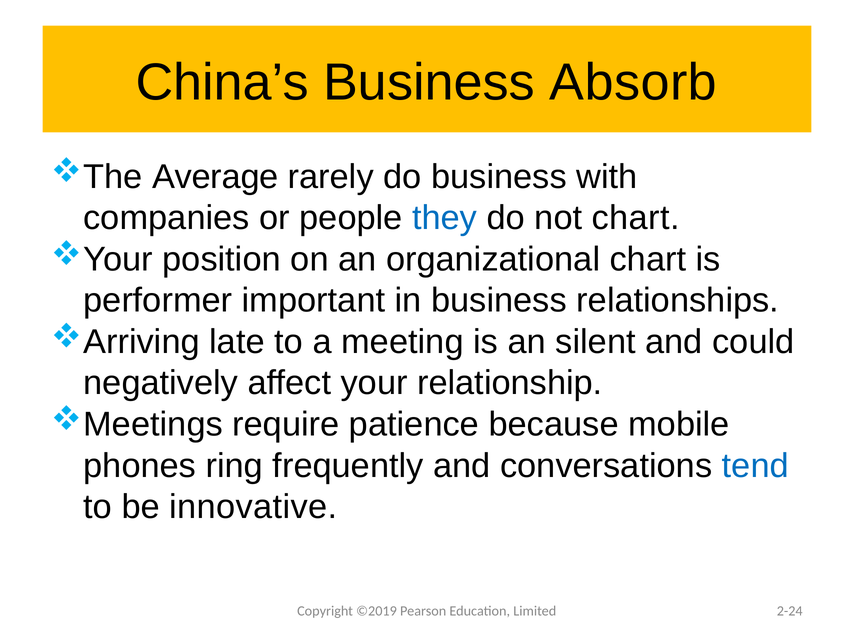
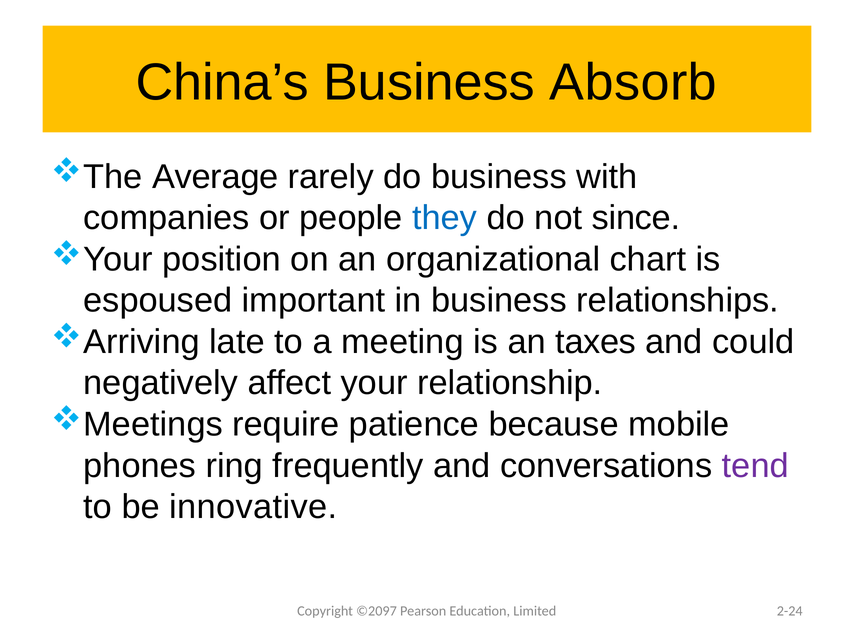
not chart: chart -> since
performer: performer -> espoused
silent: silent -> taxes
tend colour: blue -> purple
©2019: ©2019 -> ©2097
